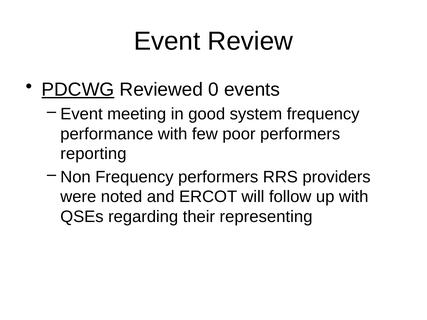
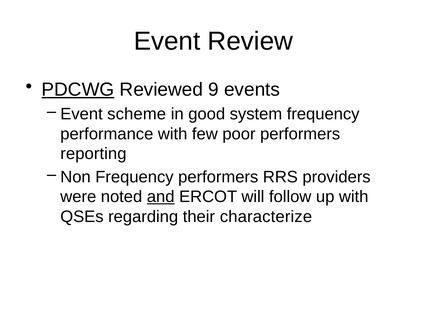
0: 0 -> 9
meeting: meeting -> scheme
and underline: none -> present
representing: representing -> characterize
